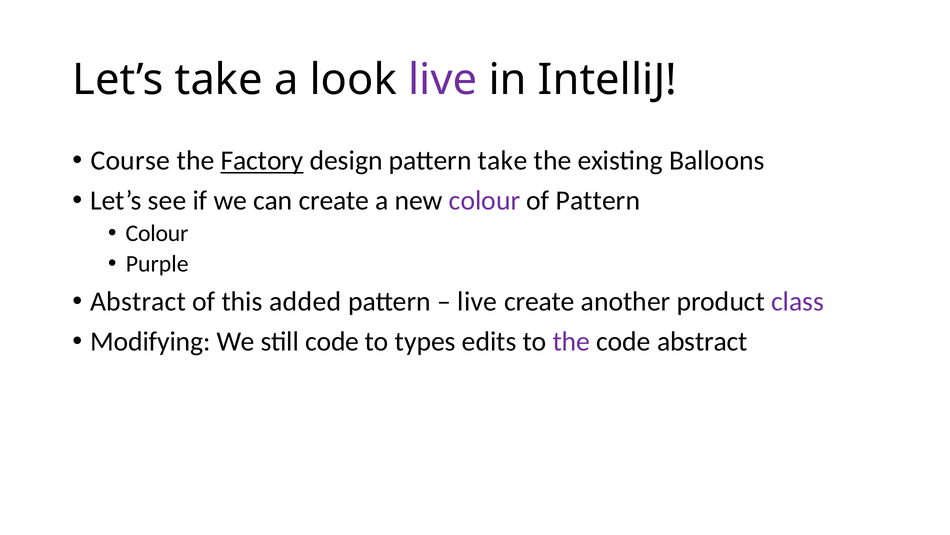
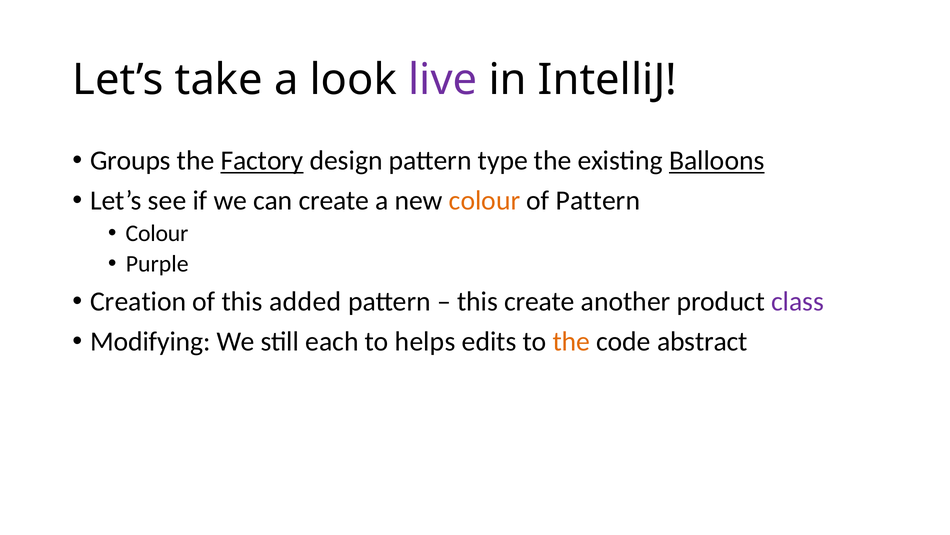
Course: Course -> Groups
pattern take: take -> type
Balloons underline: none -> present
colour at (485, 200) colour: purple -> orange
Abstract at (138, 301): Abstract -> Creation
live at (477, 301): live -> this
still code: code -> each
types: types -> helps
the at (571, 341) colour: purple -> orange
